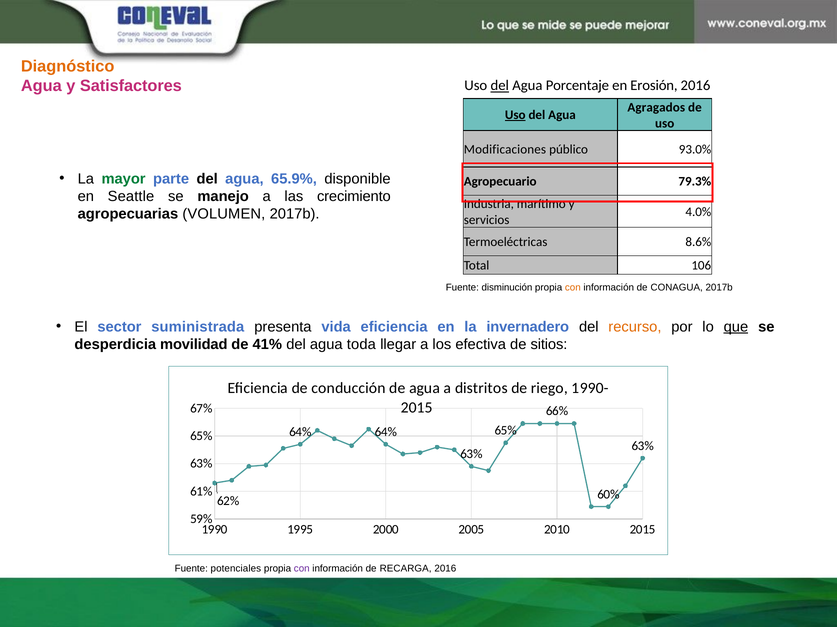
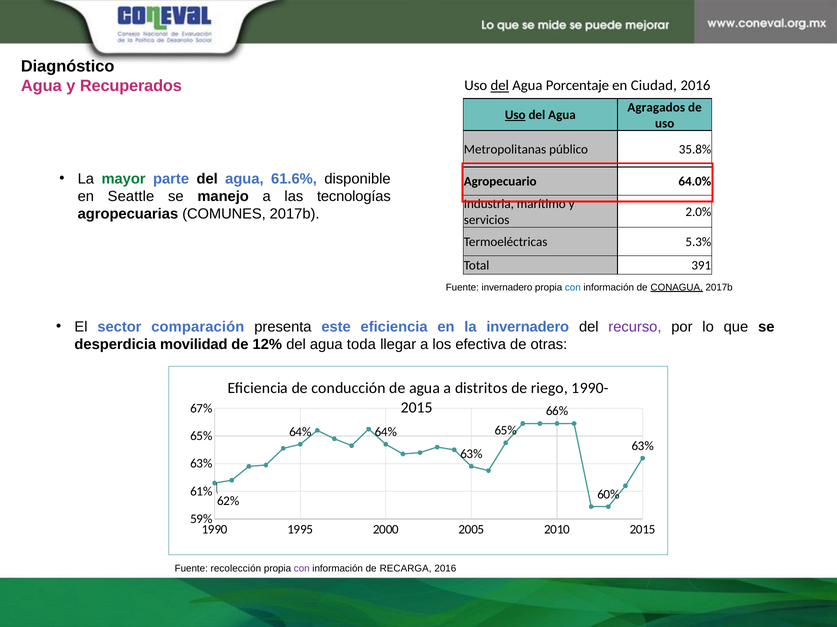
Diagnóstico colour: orange -> black
Satisfactores: Satisfactores -> Recuperados
Erosión: Erosión -> Ciudad
Modificaciones: Modificaciones -> Metropolitanas
93.0%: 93.0% -> 35.8%
65.9%: 65.9% -> 61.6%
79.3%: 79.3% -> 64.0%
crecimiento: crecimiento -> tecnologías
4.0%: 4.0% -> 2.0%
VOLUMEN: VOLUMEN -> COMUNES
8.6%: 8.6% -> 5.3%
106: 106 -> 391
Fuente disminución: disminución -> invernadero
con at (573, 288) colour: orange -> blue
CONAGUA underline: none -> present
suministrada: suministrada -> comparación
vida: vida -> este
recurso colour: orange -> purple
que underline: present -> none
41%: 41% -> 12%
sitios: sitios -> otras
potenciales: potenciales -> recolección
